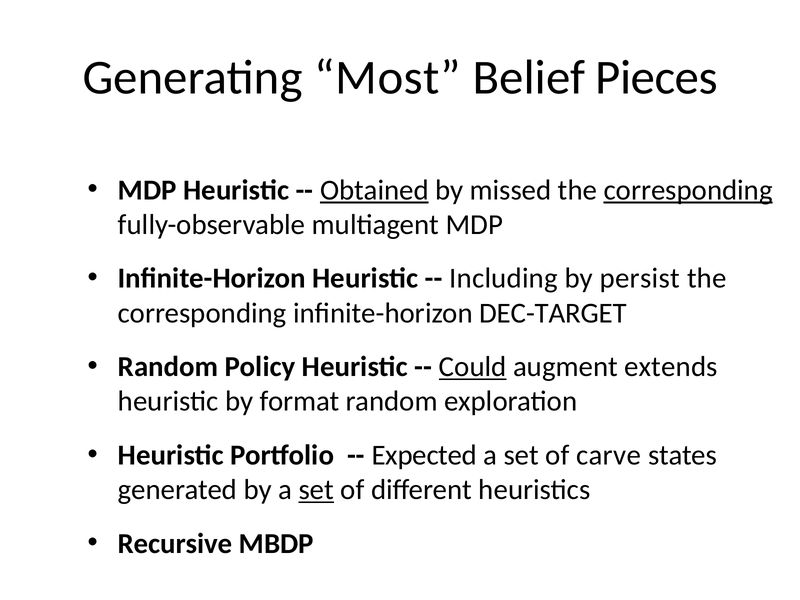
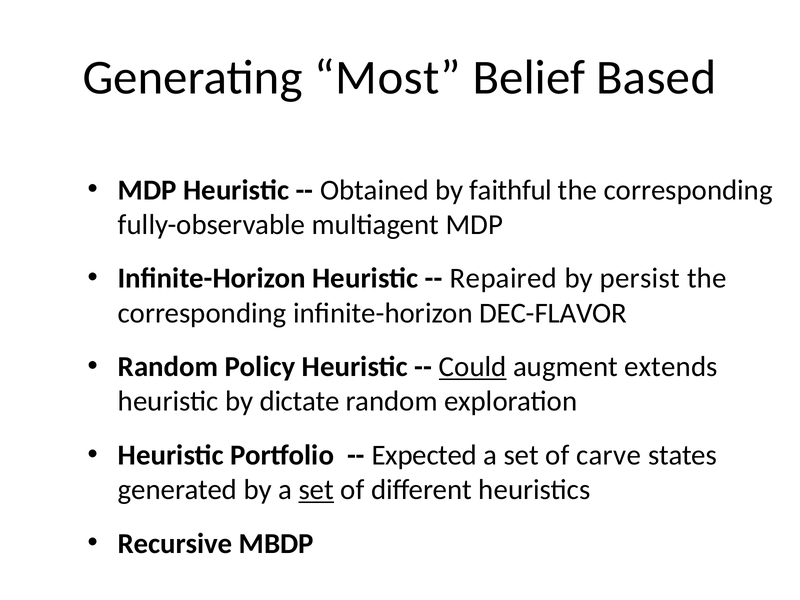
Pieces: Pieces -> Based
Obtained underline: present -> none
missed: missed -> faithful
corresponding at (688, 190) underline: present -> none
Including: Including -> Repaired
DEC-TARGET: DEC-TARGET -> DEC-FLAVOR
format: format -> dictate
